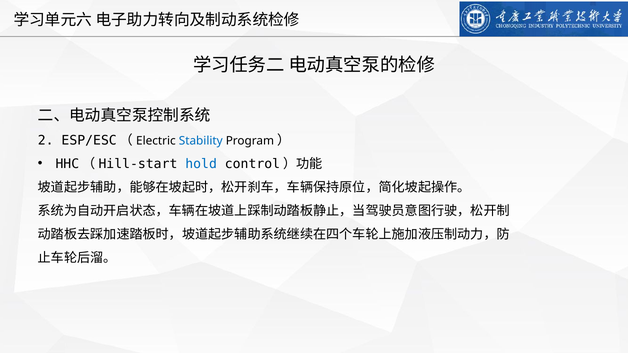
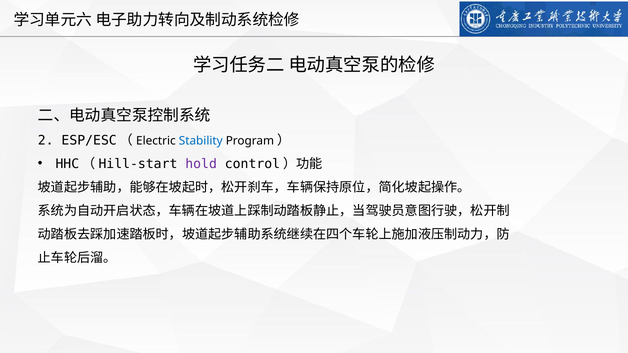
hold colour: blue -> purple
